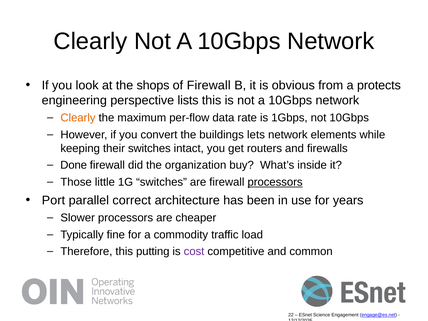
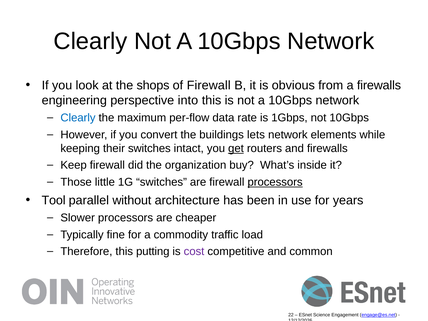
a protects: protects -> firewalls
lists: lists -> into
Clearly at (78, 118) colour: orange -> blue
get underline: none -> present
Done: Done -> Keep
Port: Port -> Tool
correct: correct -> without
